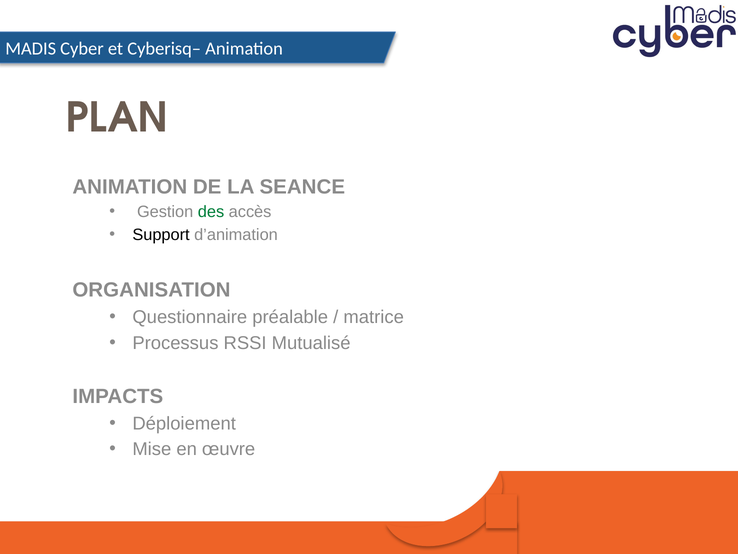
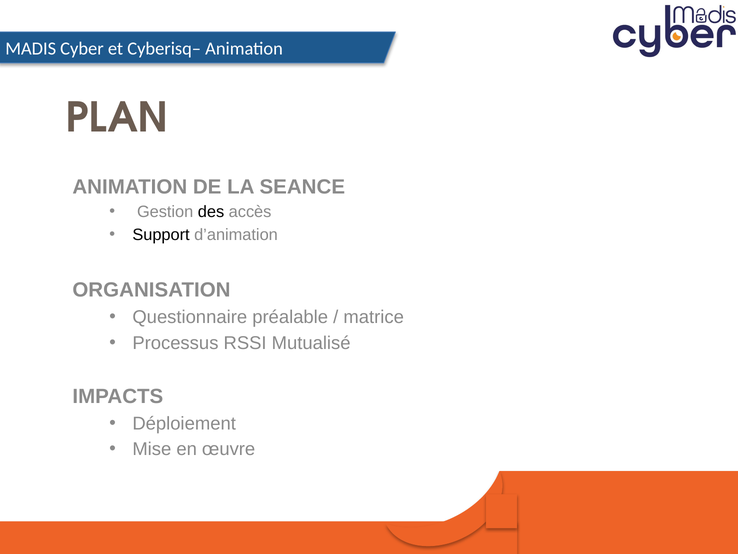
des colour: green -> black
